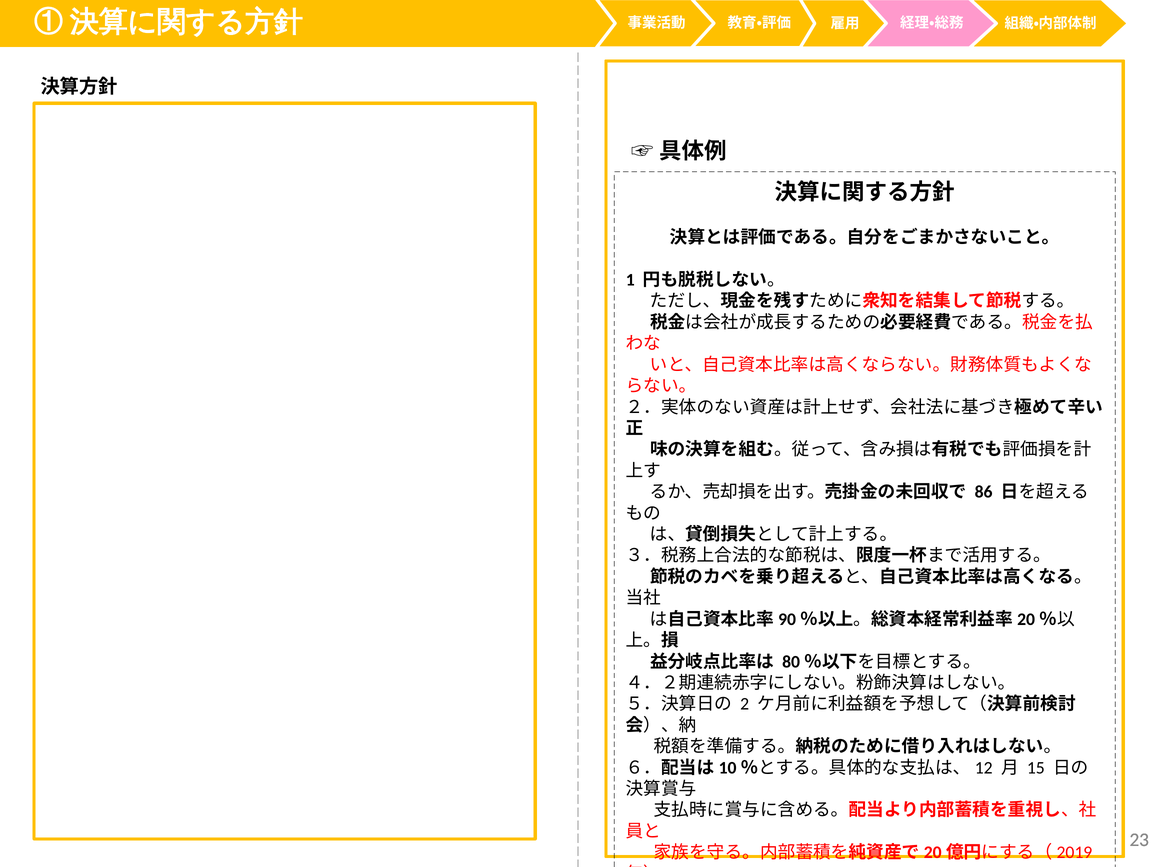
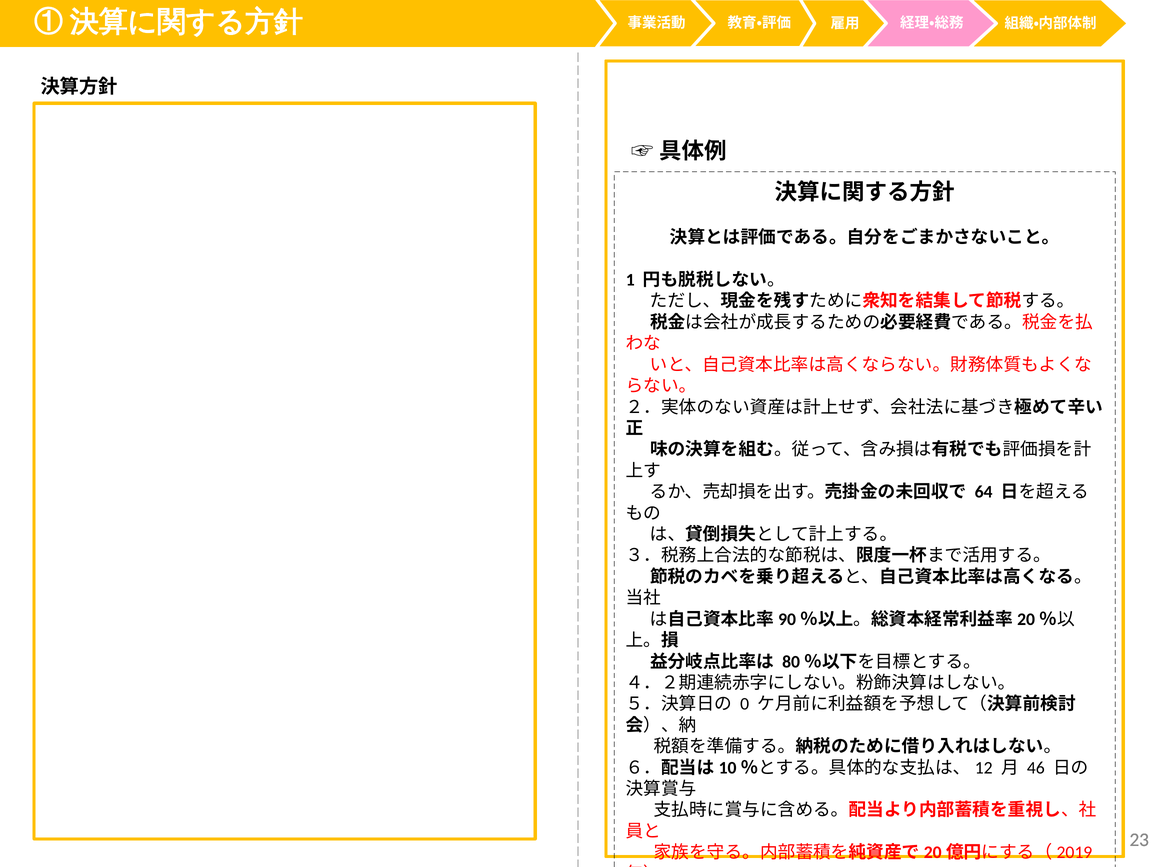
86: 86 -> 64
2: 2 -> 0
15: 15 -> 46
